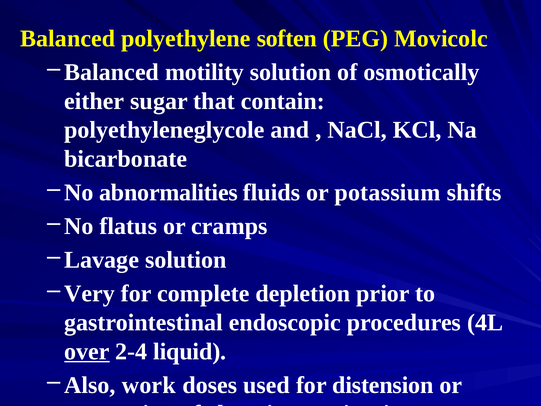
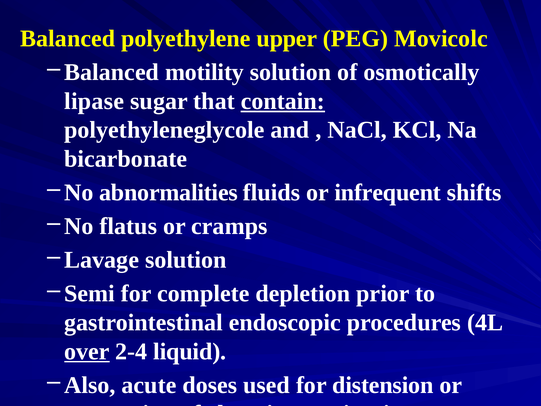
soften: soften -> upper
either: either -> lipase
contain underline: none -> present
potassium: potassium -> infrequent
Very: Very -> Semi
work: work -> acute
